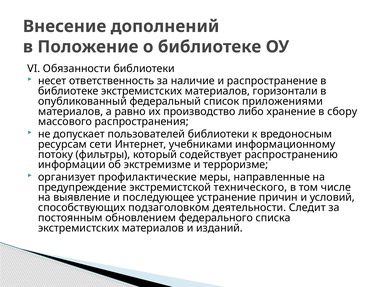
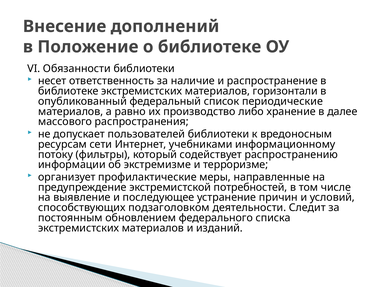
приложениями: приложениями -> периодические
сбору: сбору -> далее
технического: технического -> потребностей
